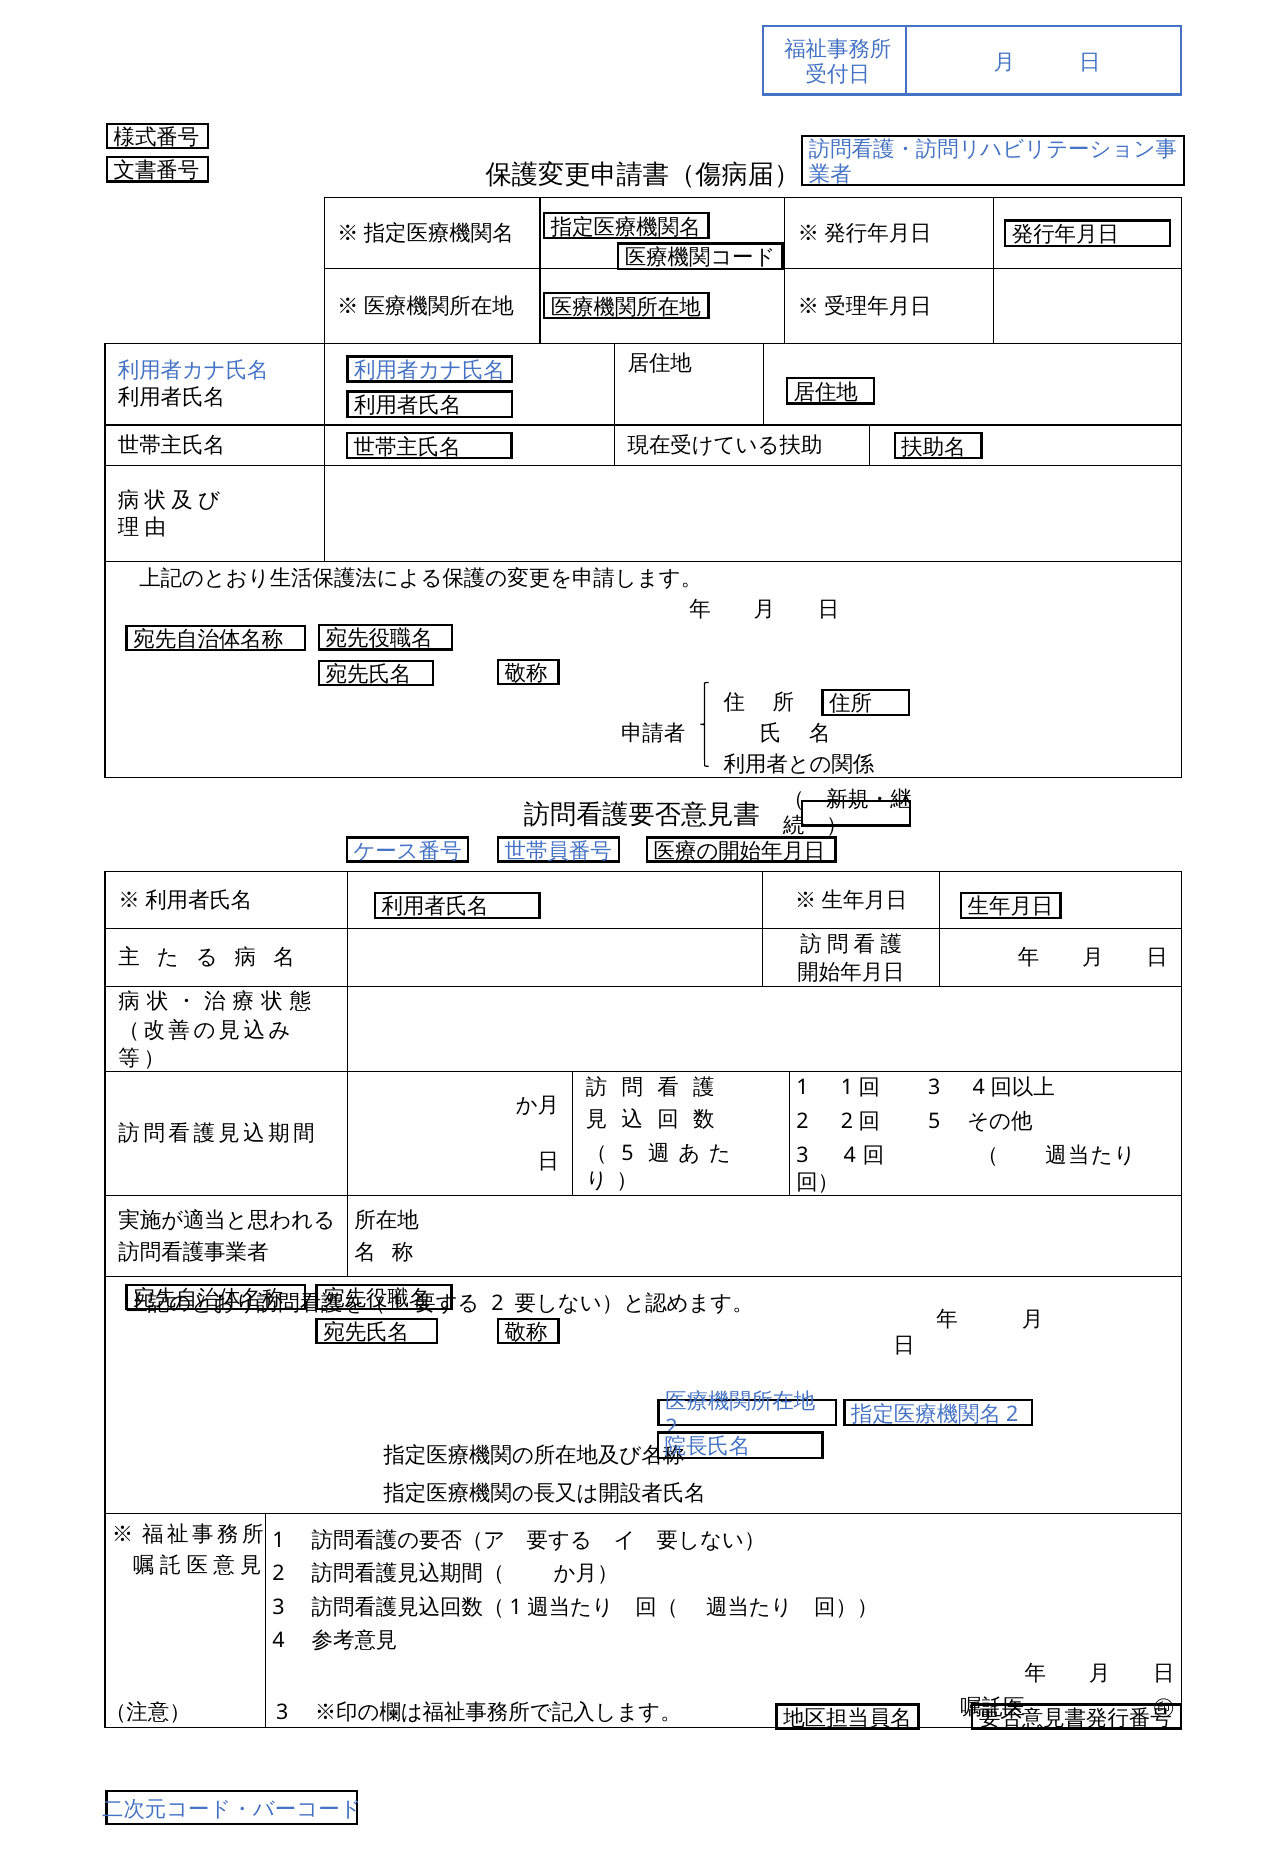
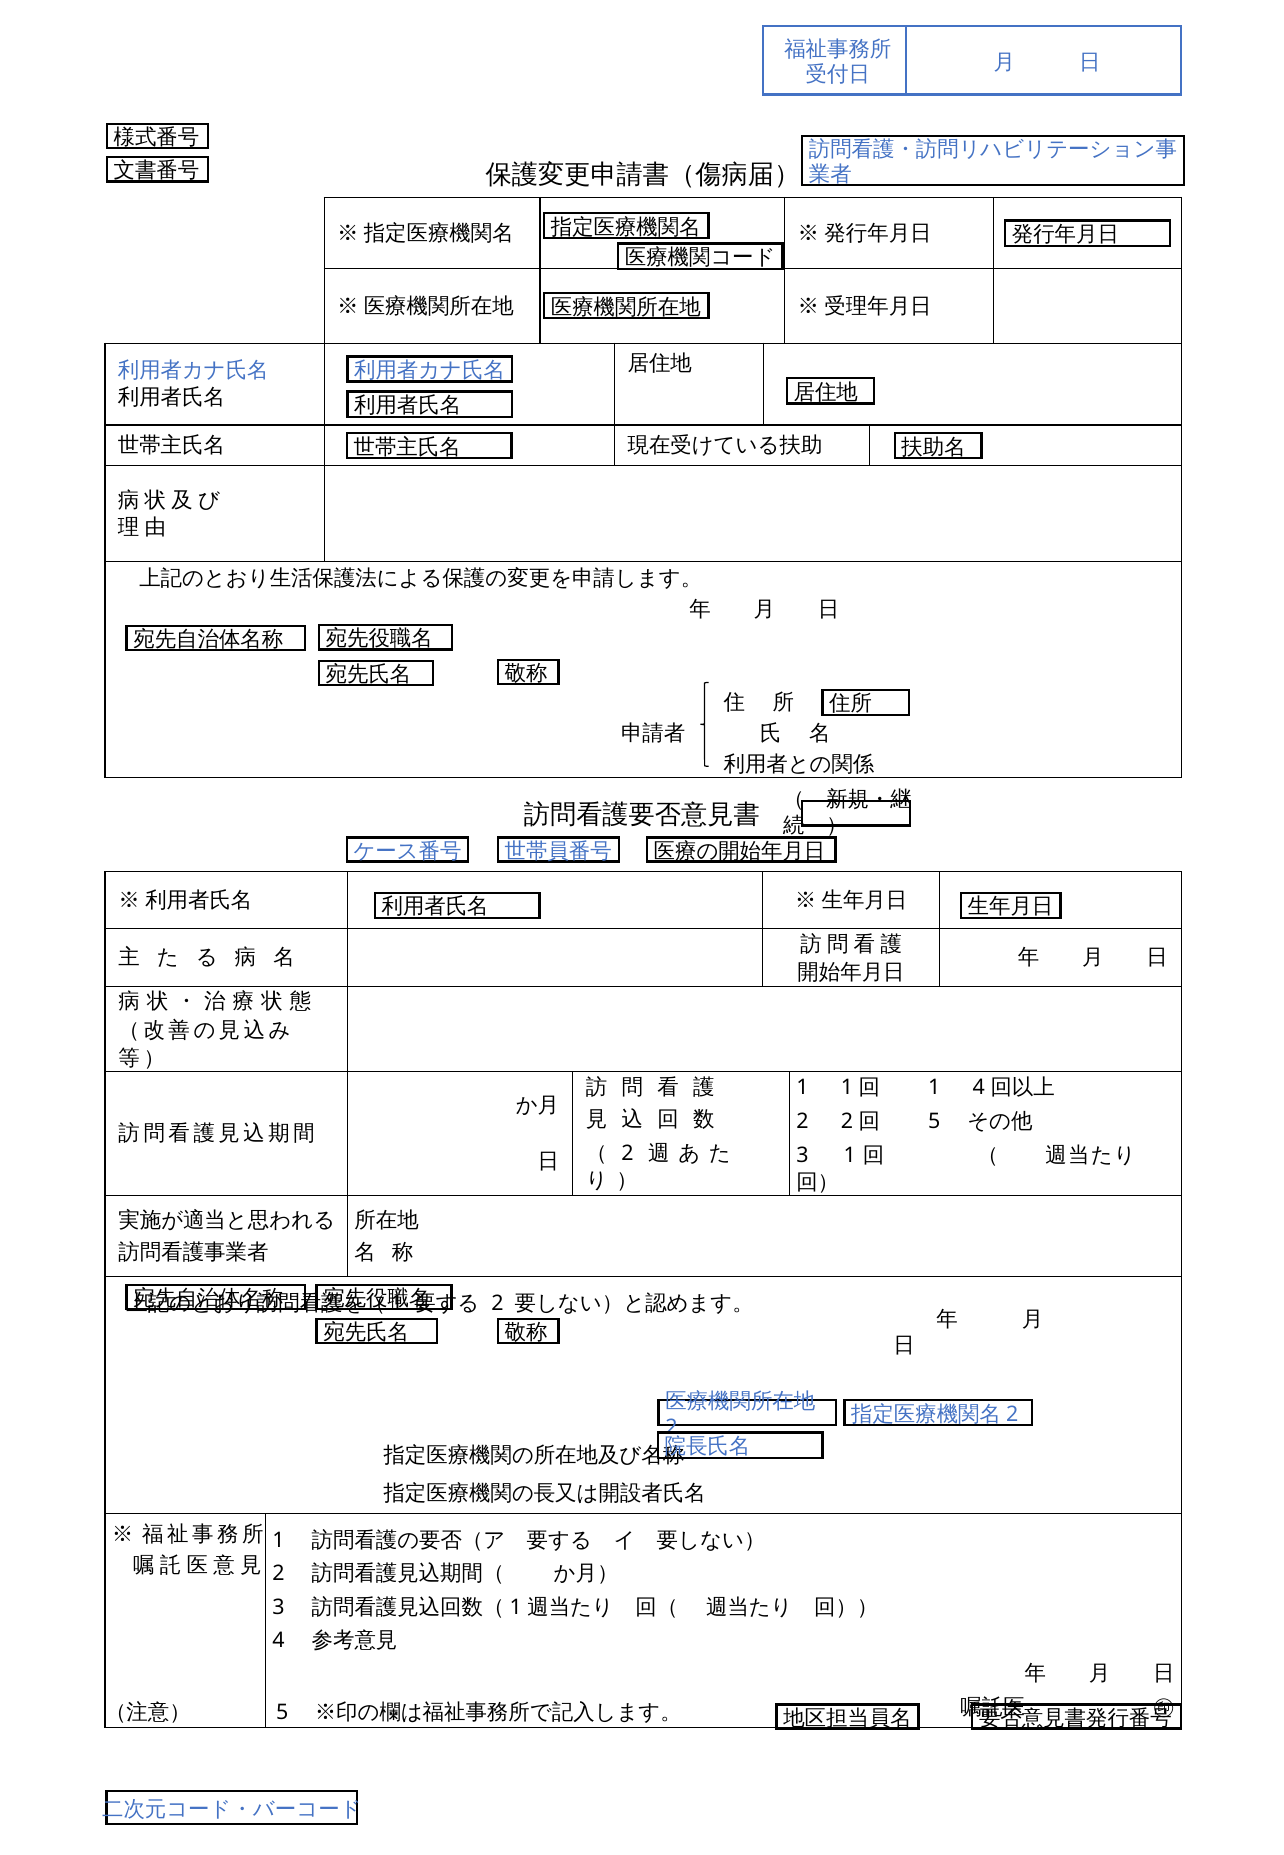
3 at (934, 1087): 3 -> 1
5 at (628, 1153): 5 -> 2
4 at (850, 1155): 4 -> 1
3 at (282, 1712): 3 -> 5
